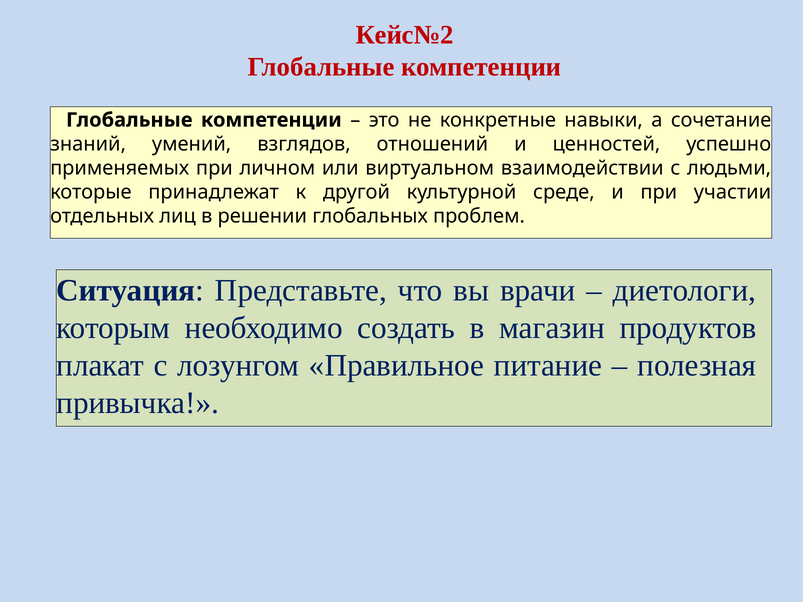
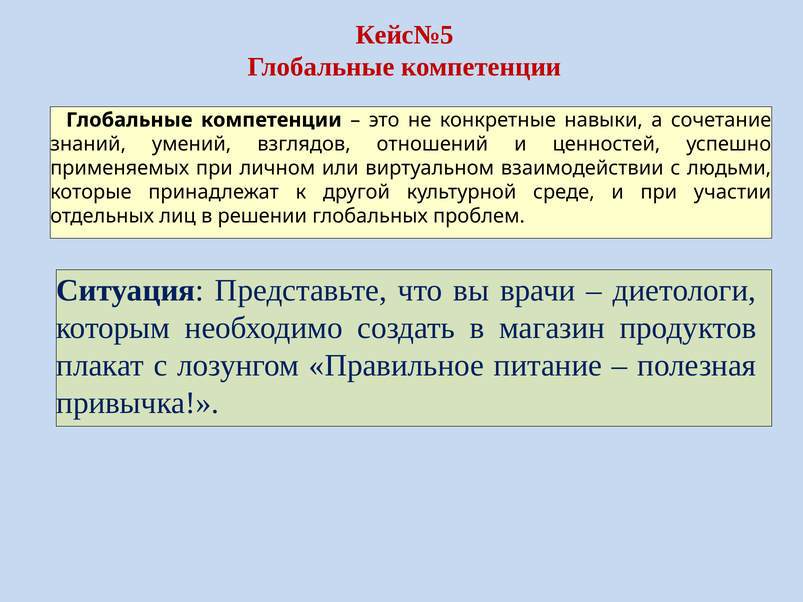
Кейс№2: Кейс№2 -> Кейс№5
